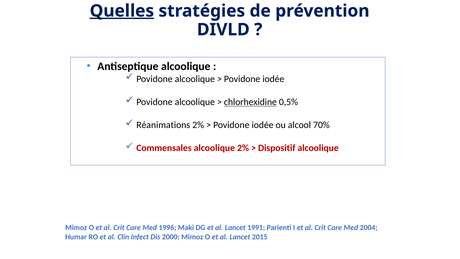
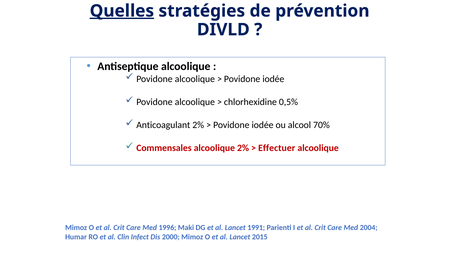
chlorhexidine underline: present -> none
Réanimations: Réanimations -> Anticoagulant
Dispositif: Dispositif -> Effectuer
